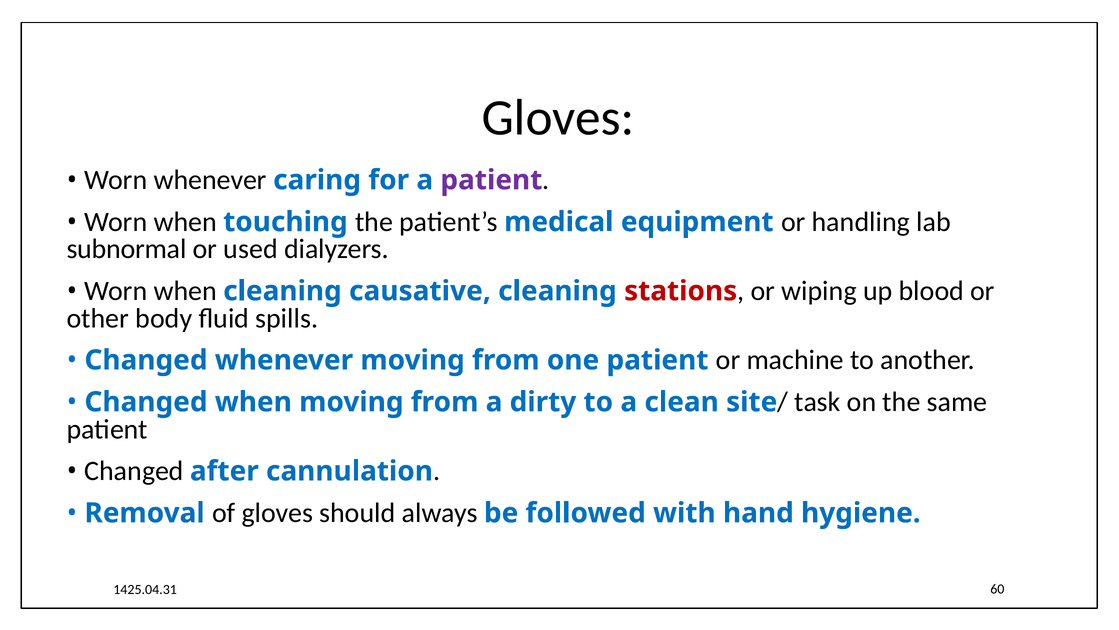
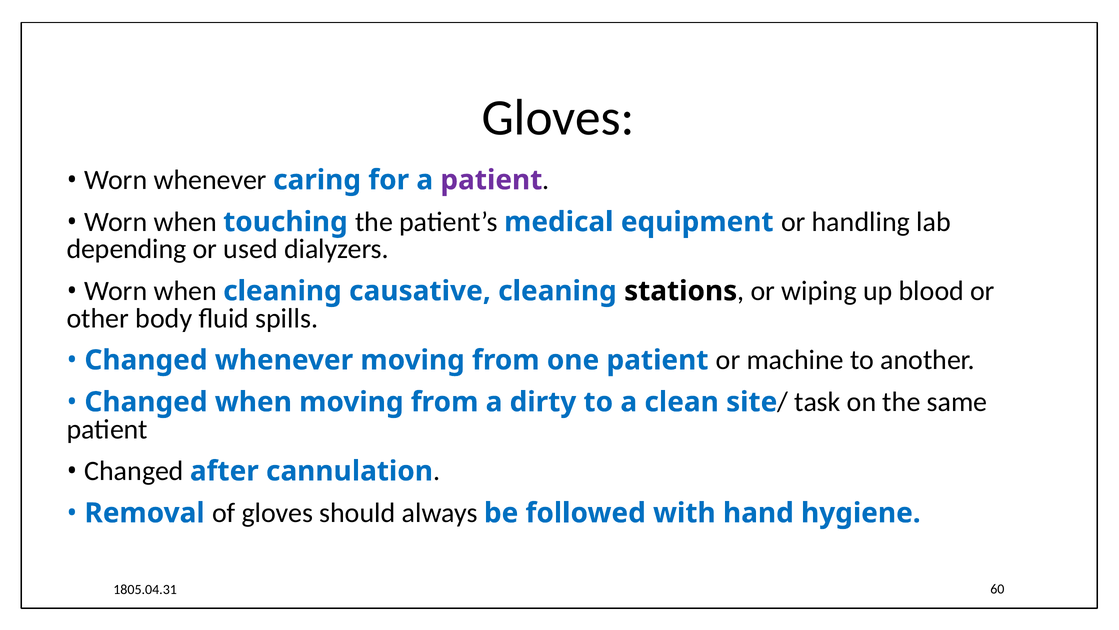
subnormal: subnormal -> depending
stations colour: red -> black
1425.04.31: 1425.04.31 -> 1805.04.31
